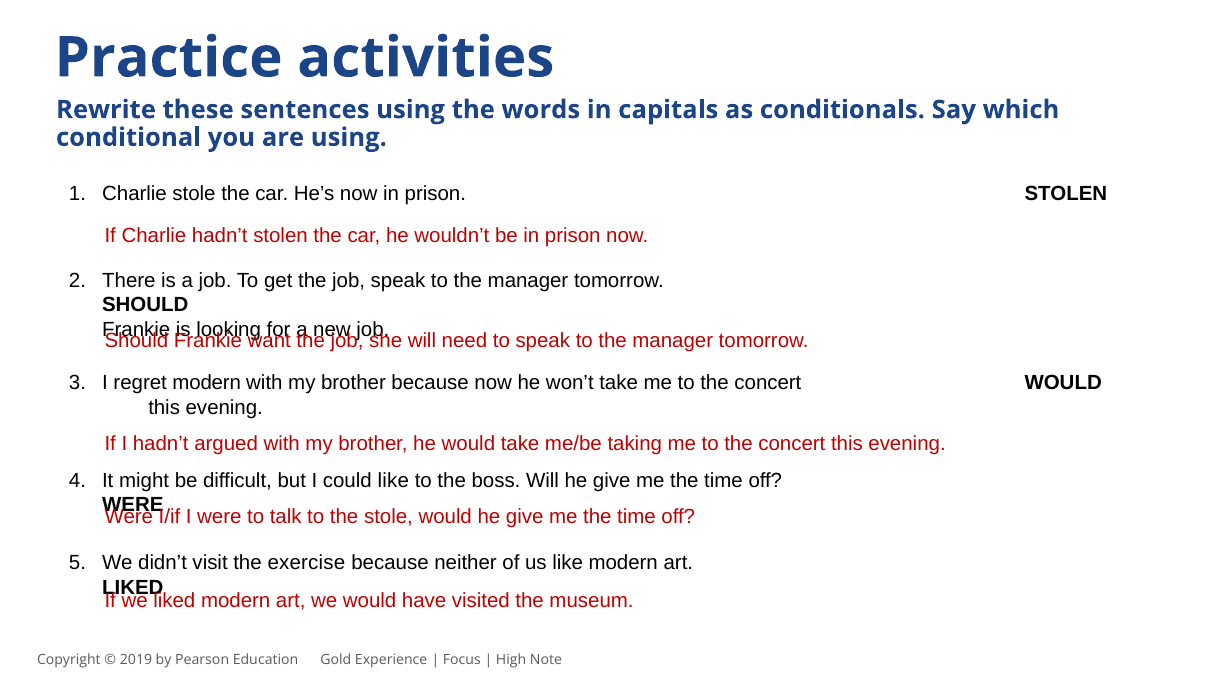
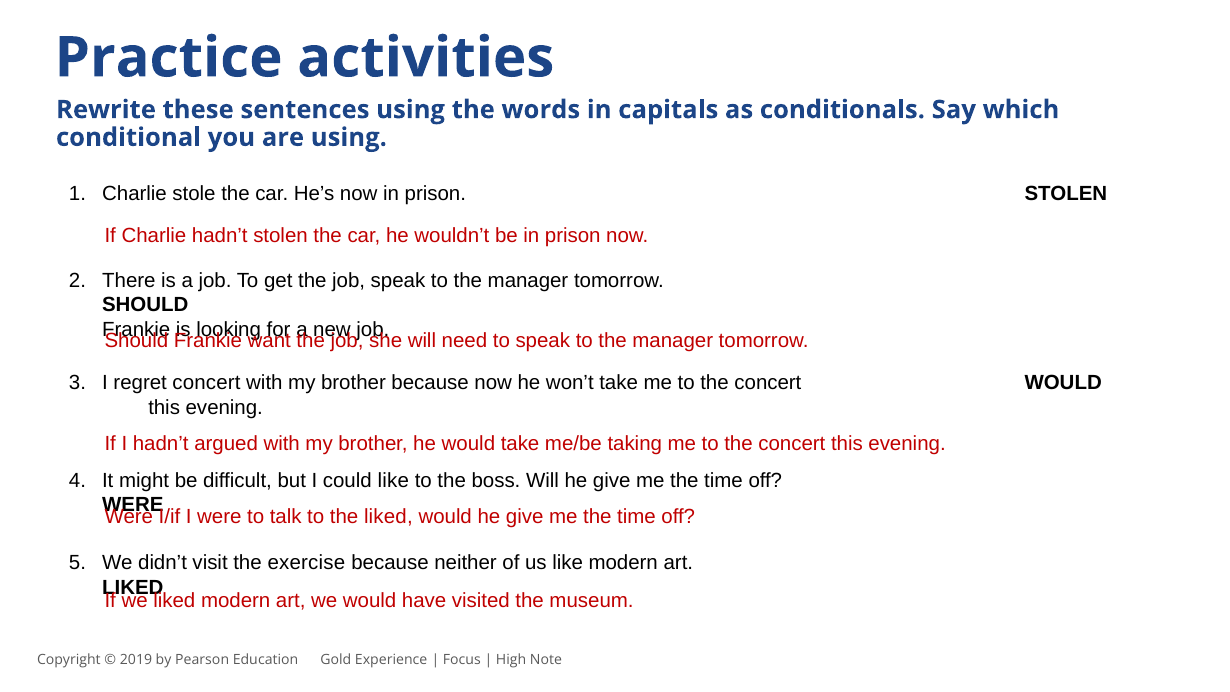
regret modern: modern -> concert
the stole: stole -> liked
